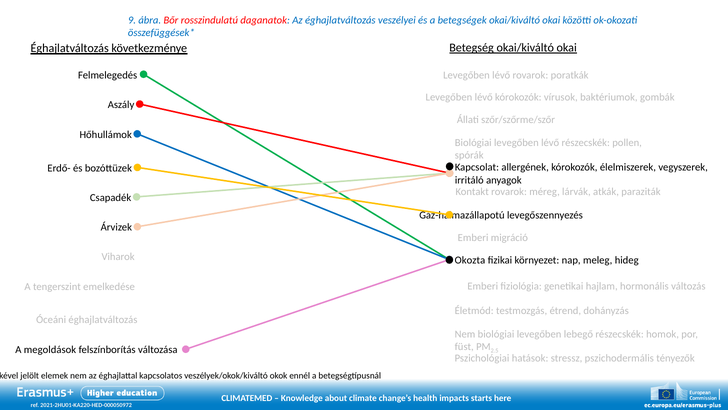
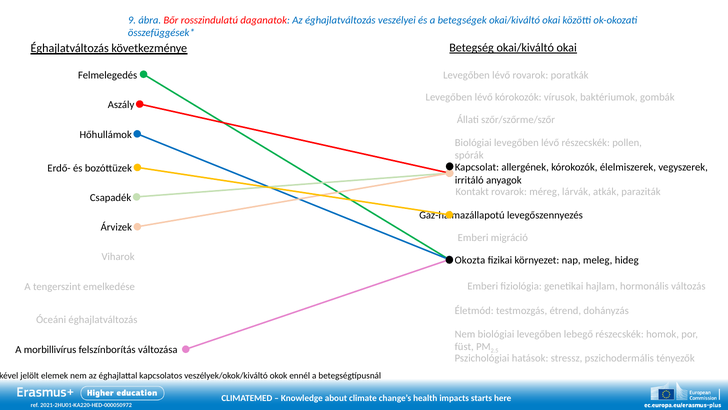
megoldások: megoldások -> morbillivírus
